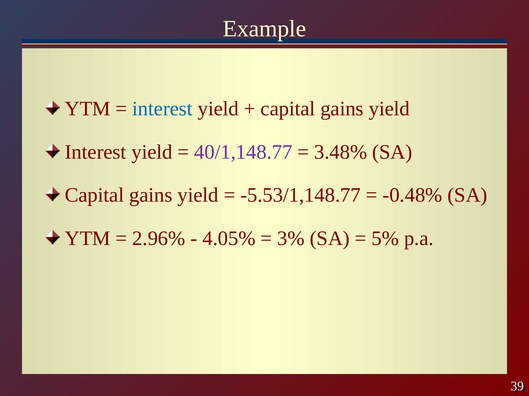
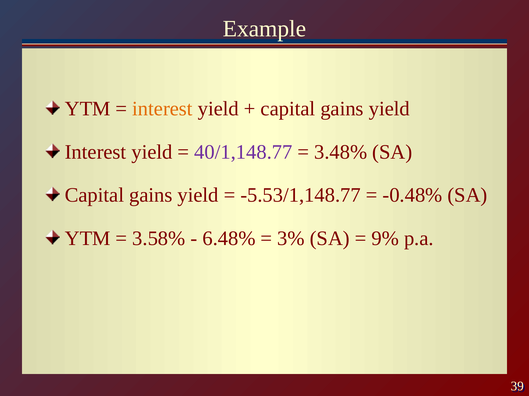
interest at (162, 109) colour: blue -> orange
2.96%: 2.96% -> 3.58%
4.05%: 4.05% -> 6.48%
5%: 5% -> 9%
